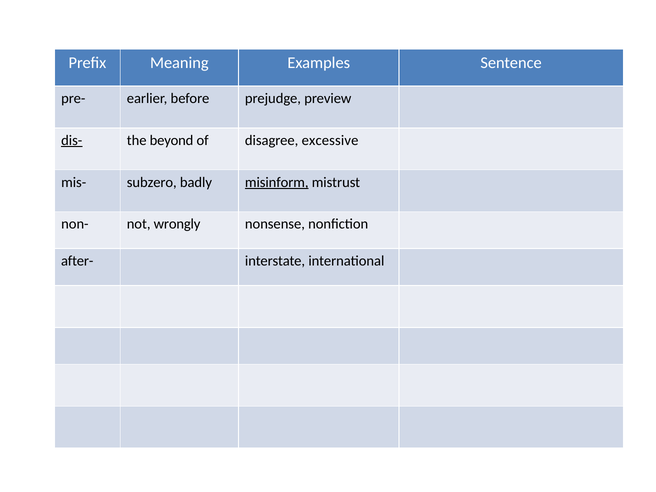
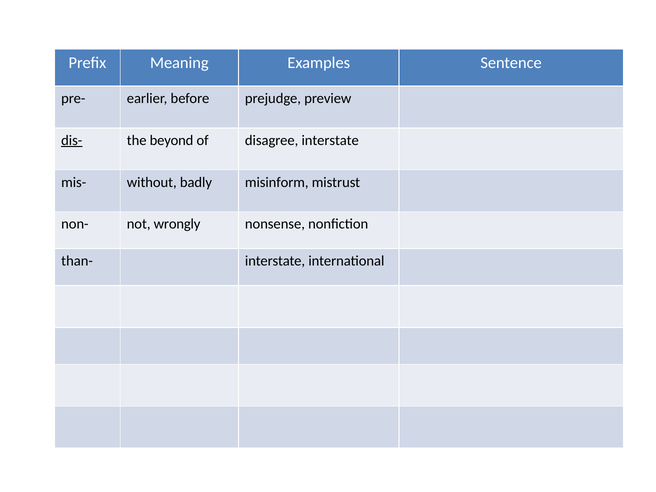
disagree excessive: excessive -> interstate
subzero: subzero -> without
misinform underline: present -> none
after-: after- -> than-
